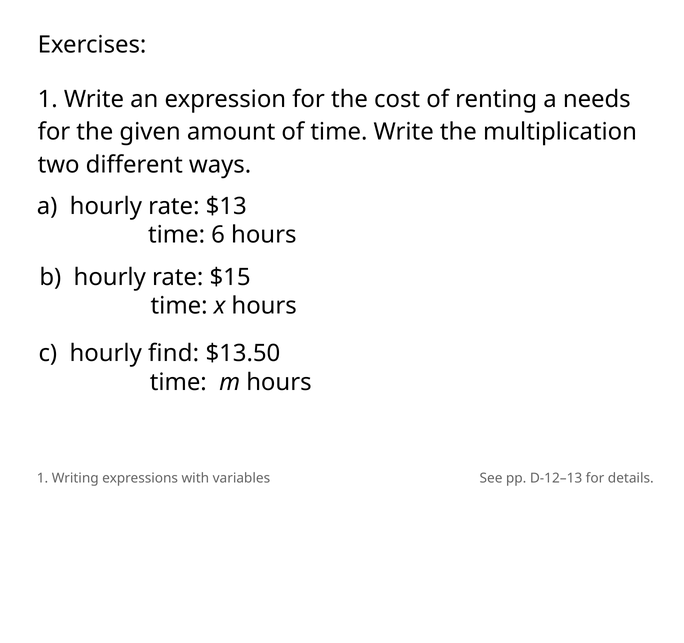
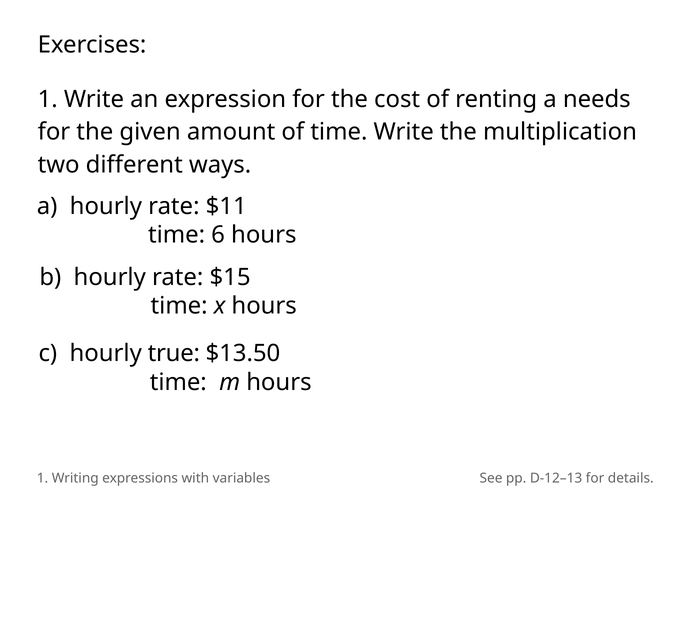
$13: $13 -> $11
find: find -> true
